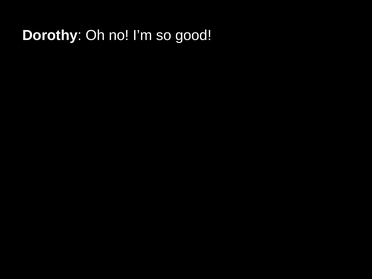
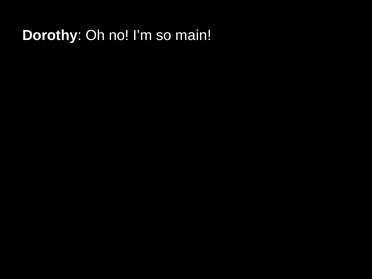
good: good -> main
